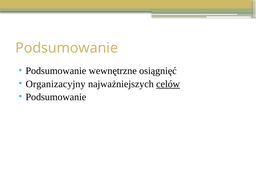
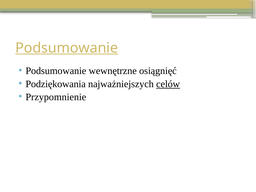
Podsumowanie at (67, 48) underline: none -> present
Organizacyjny: Organizacyjny -> Podziękowania
Podsumowanie at (56, 97): Podsumowanie -> Przypomnienie
